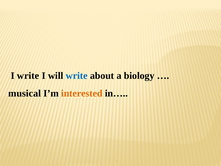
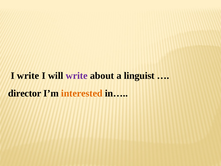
write at (77, 76) colour: blue -> purple
biology: biology -> linguist
musical: musical -> director
